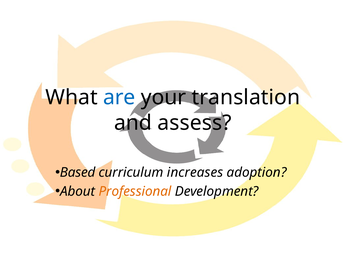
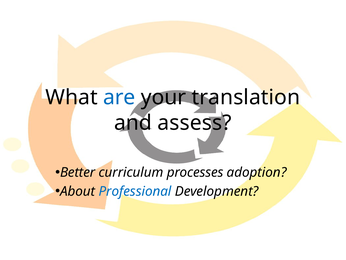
Based: Based -> Better
increases: increases -> processes
Professional colour: orange -> blue
